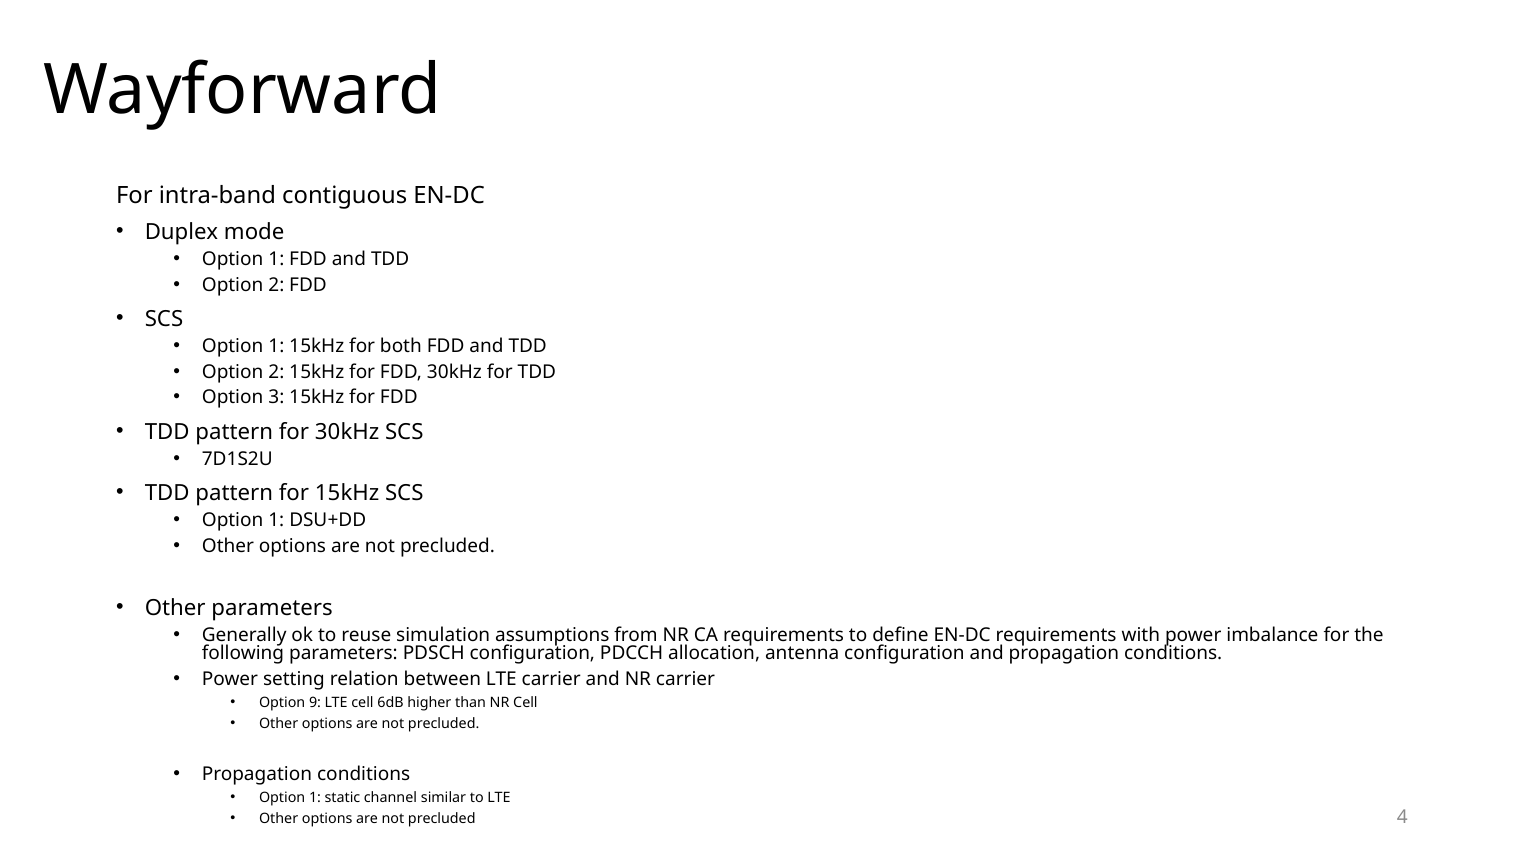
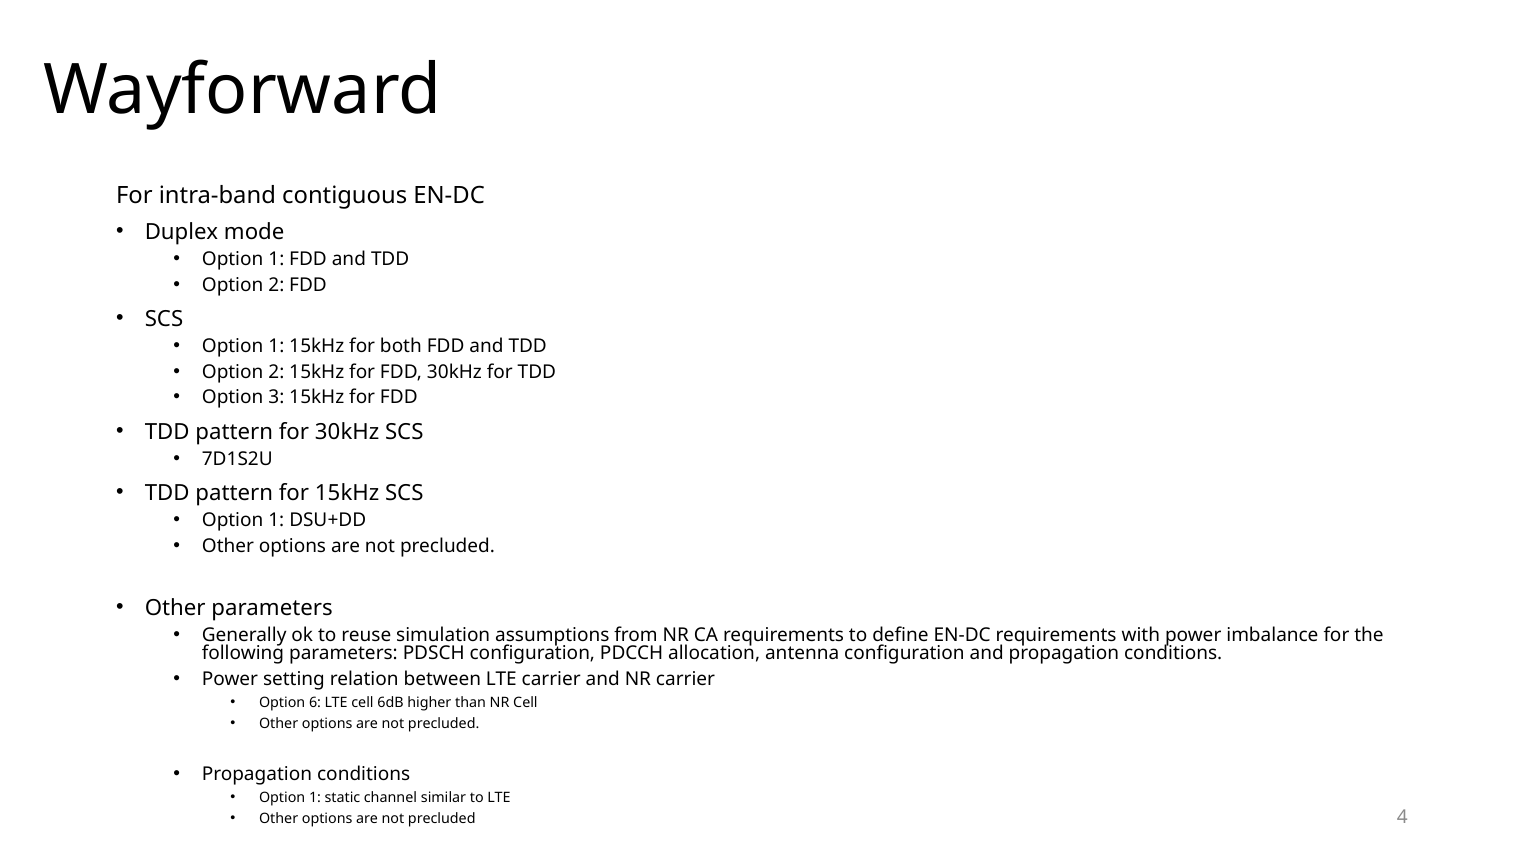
9: 9 -> 6
